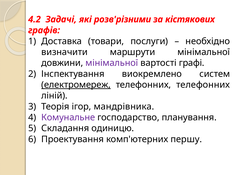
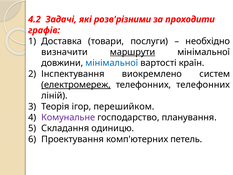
кістякових: кістякових -> проходити
маршрути underline: none -> present
мінімальної at (112, 63) colour: purple -> blue
графі: графі -> країн
мандрівника: мандрівника -> перешийком
першу: першу -> петель
